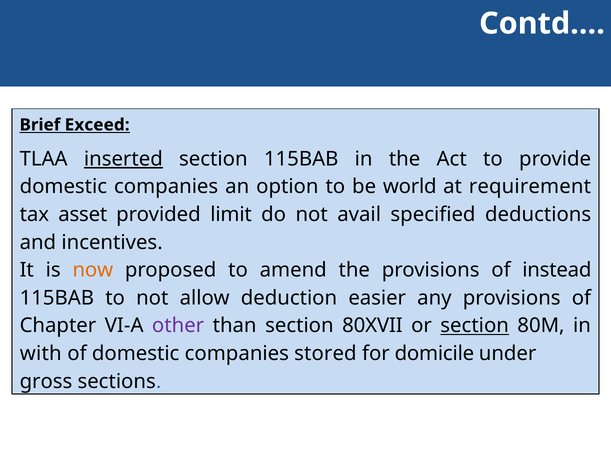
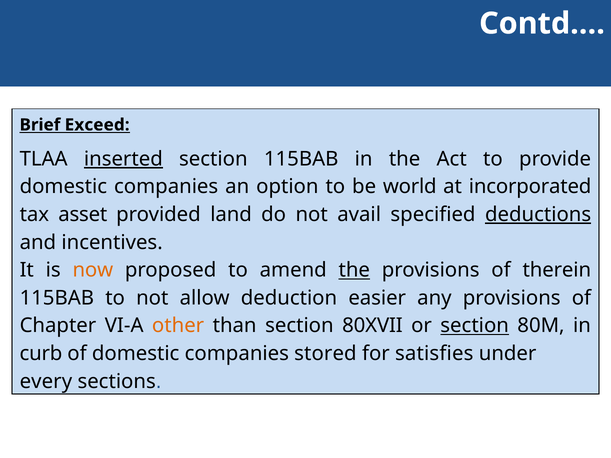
requirement: requirement -> incorporated
limit: limit -> land
deductions underline: none -> present
the at (354, 270) underline: none -> present
instead: instead -> therein
other colour: purple -> orange
with: with -> curb
domicile: domicile -> satisfies
gross: gross -> every
